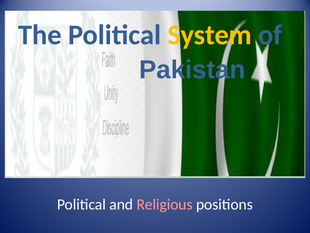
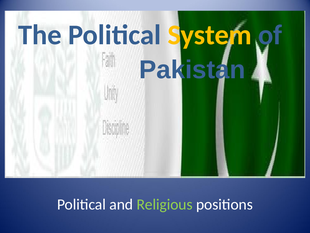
Religious colour: pink -> light green
